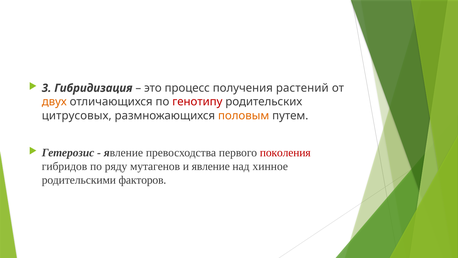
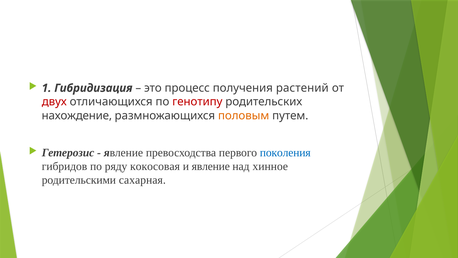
3: 3 -> 1
двух colour: orange -> red
цитрусовых: цитрусовых -> нахождение
поколения colour: red -> blue
мутагенов: мутагенов -> кокосовая
факторов: факторов -> сахарная
